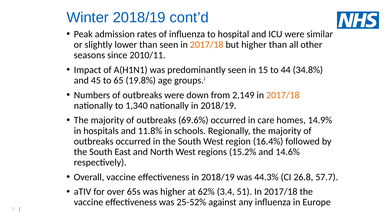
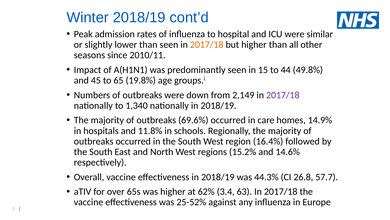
34.8%: 34.8% -> 49.8%
2017/18 at (283, 95) colour: orange -> purple
51: 51 -> 63
